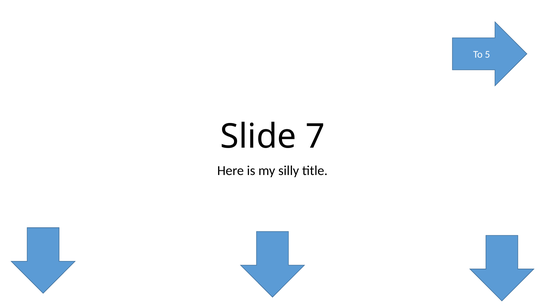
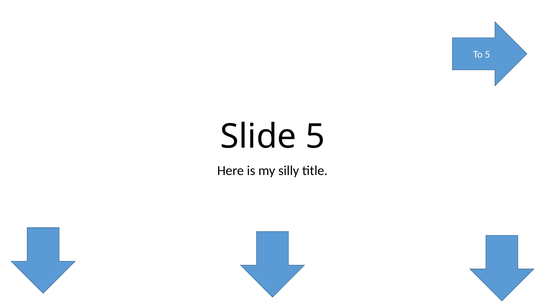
Slide 7: 7 -> 5
